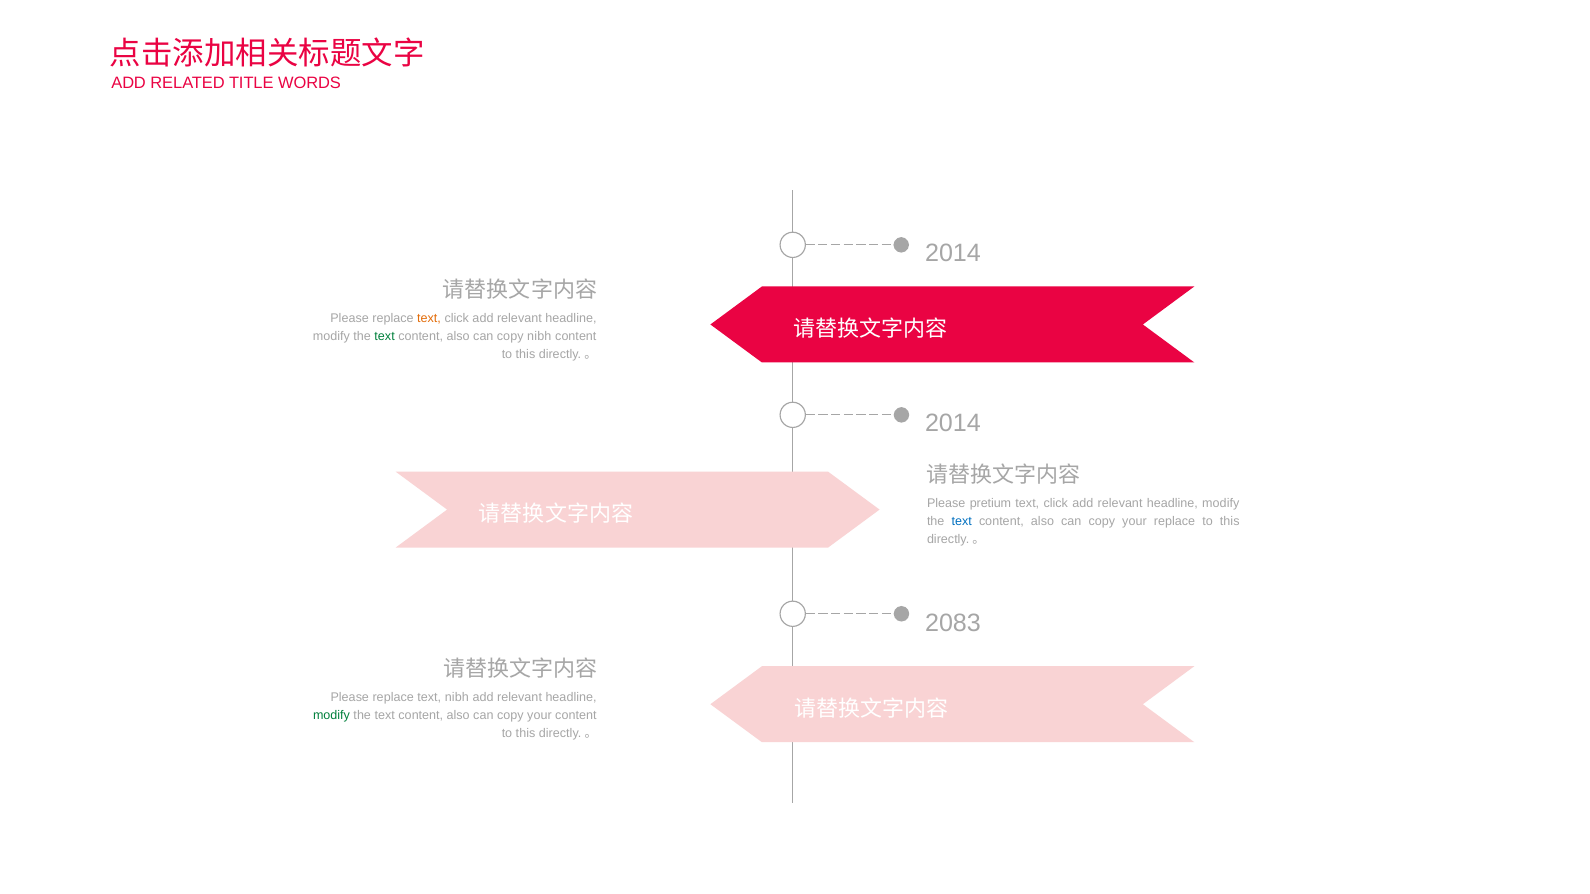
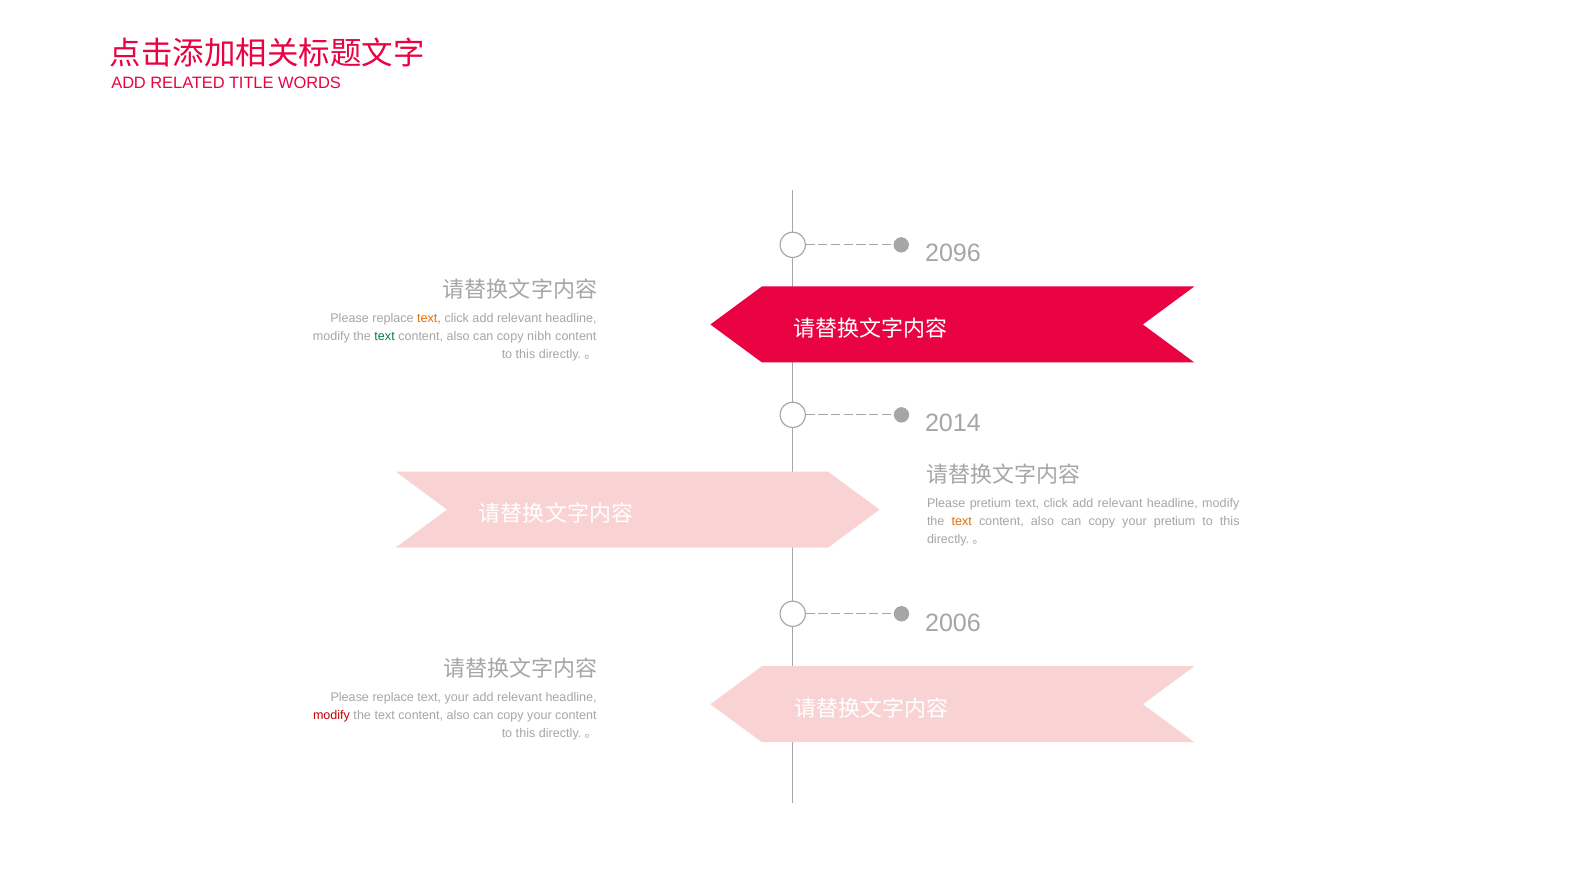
2014 at (953, 253): 2014 -> 2096
text at (962, 521) colour: blue -> orange
your replace: replace -> pretium
2083: 2083 -> 2006
text nibh: nibh -> your
modify at (331, 716) colour: green -> red
